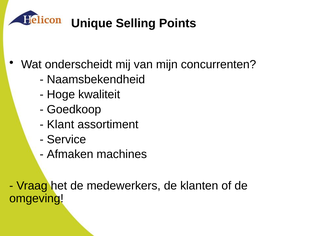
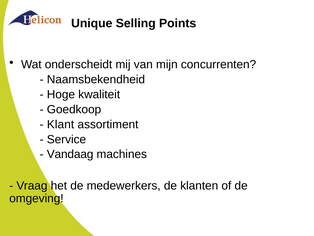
Afmaken: Afmaken -> Vandaag
